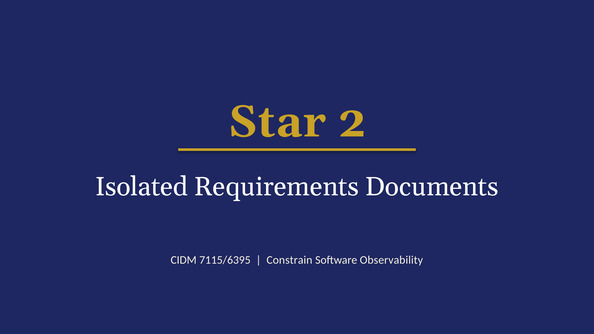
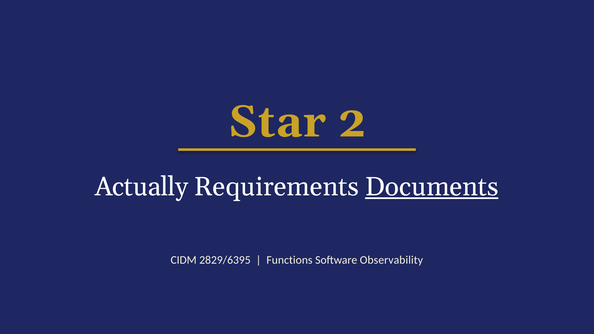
Isolated: Isolated -> Actually
Documents underline: none -> present
7115/6395: 7115/6395 -> 2829/6395
Constrain: Constrain -> Functions
